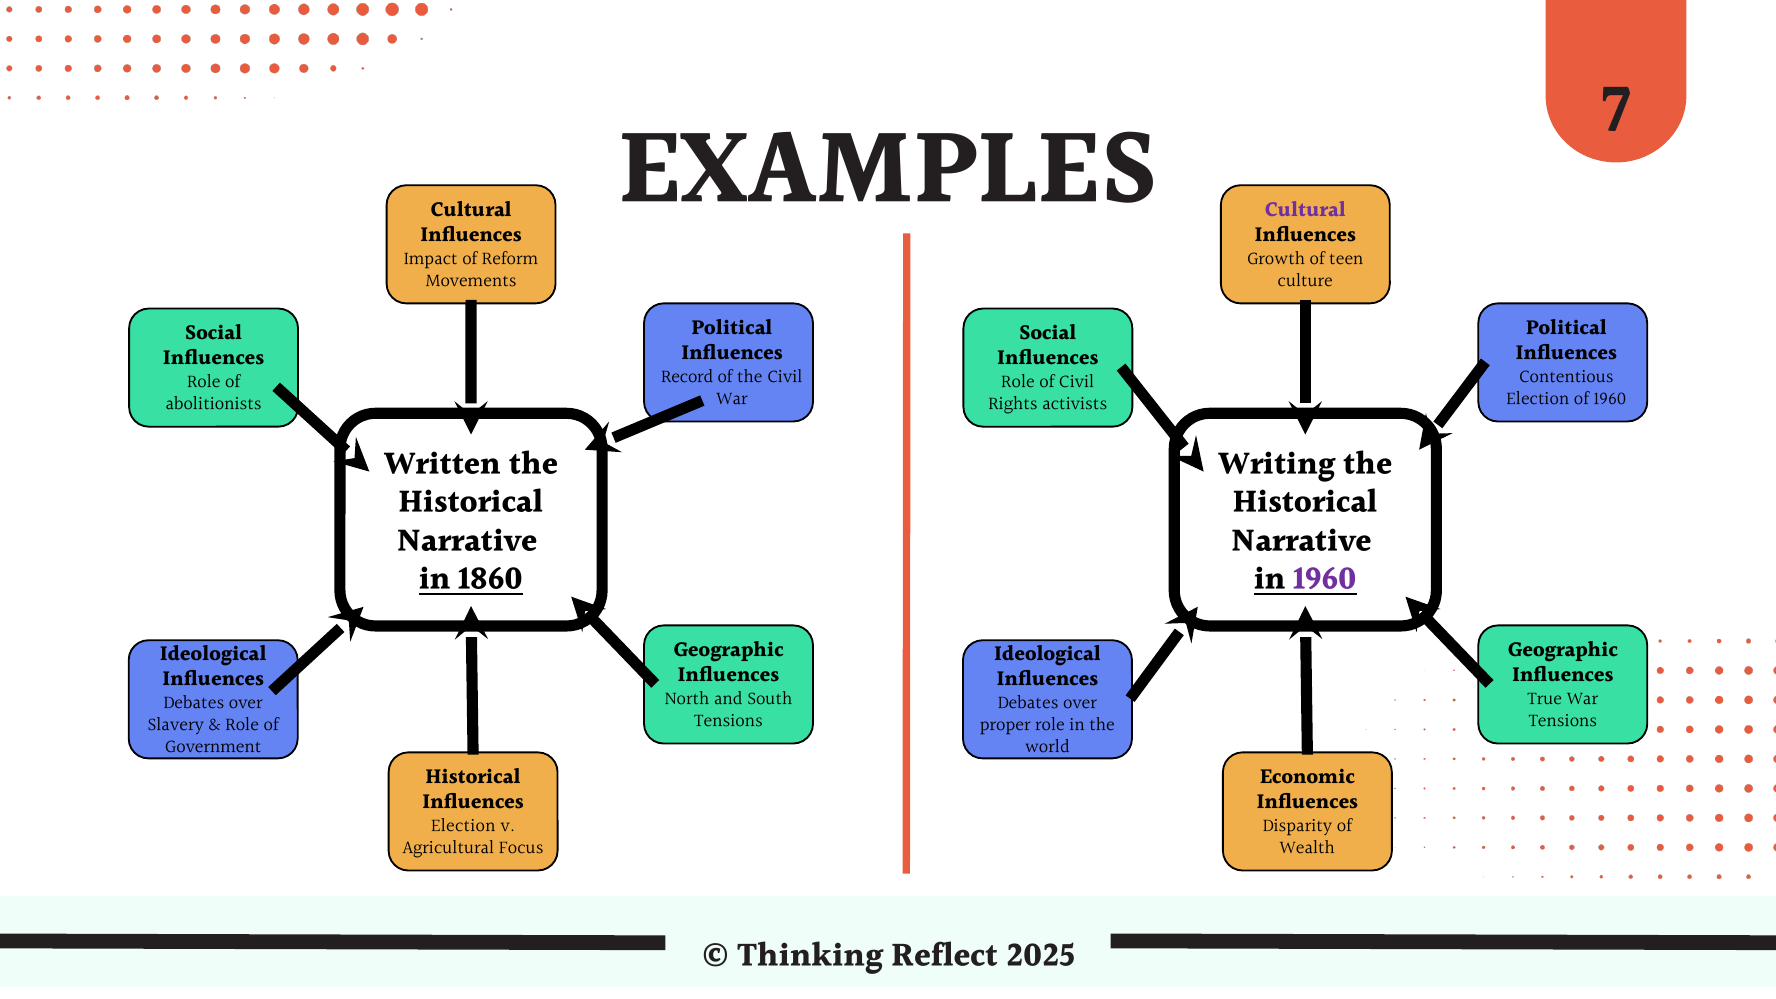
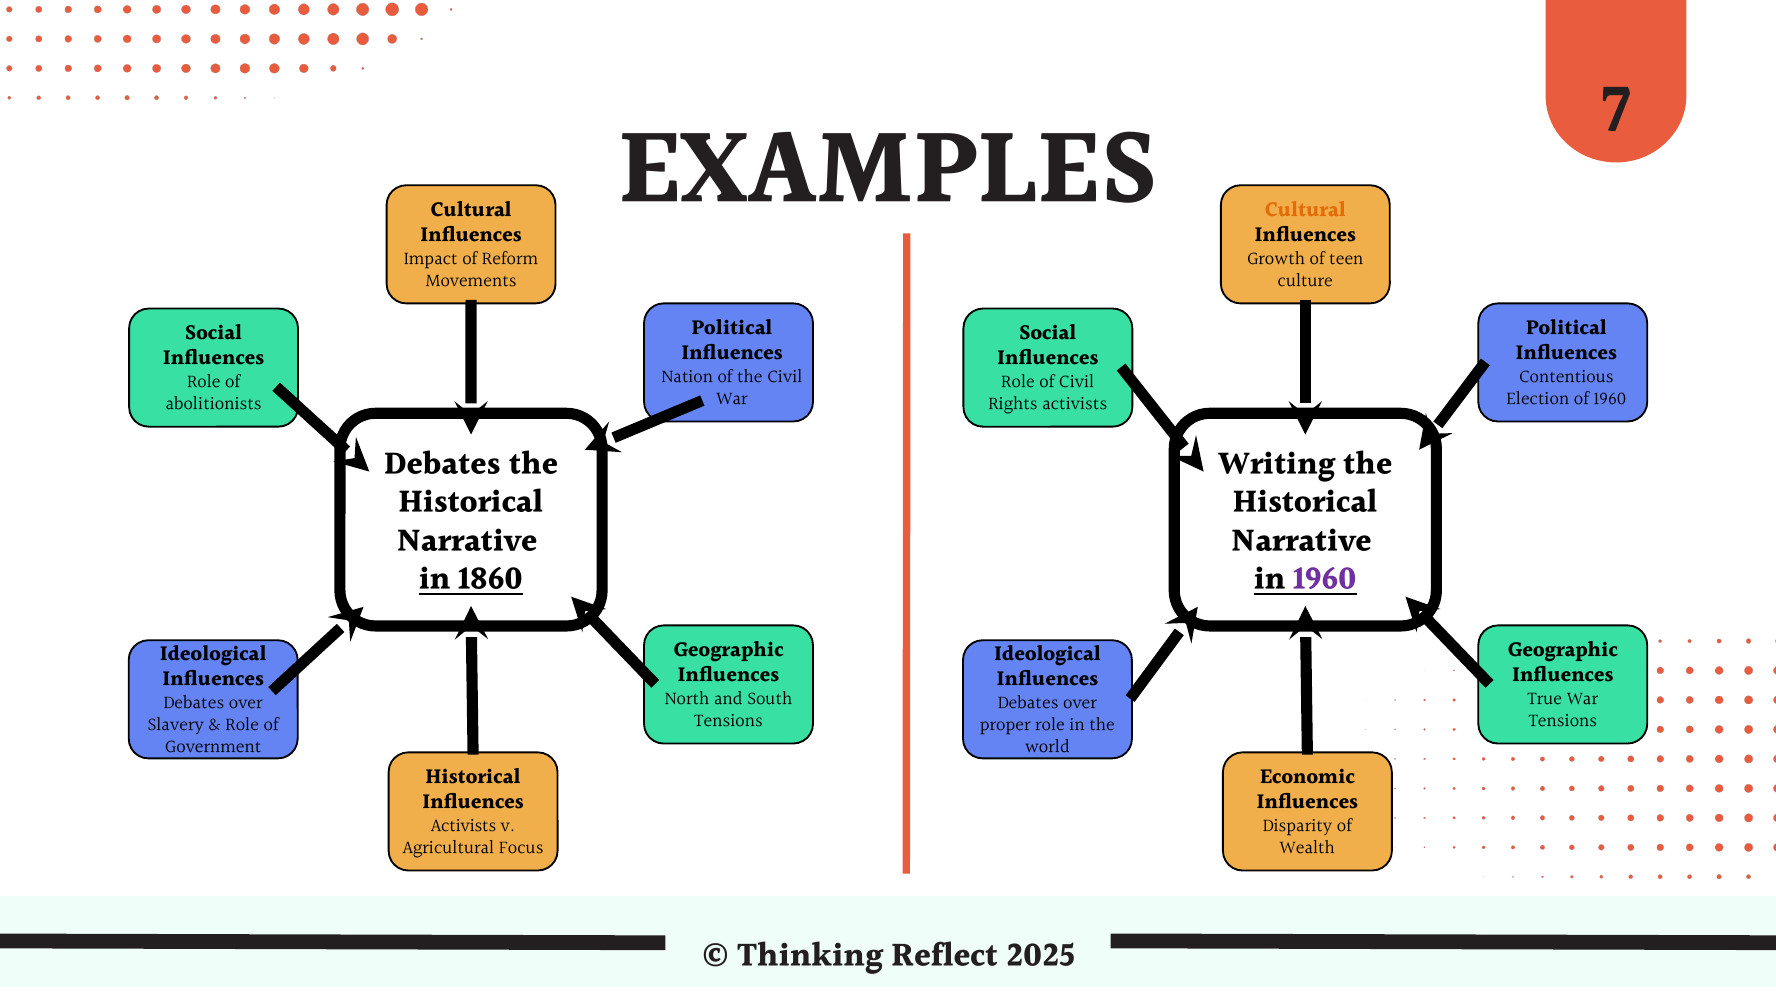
Cultural at (1305, 210) colour: purple -> orange
Record: Record -> Nation
Written at (442, 465): Written -> Debates
Election at (463, 826): Election -> Activists
